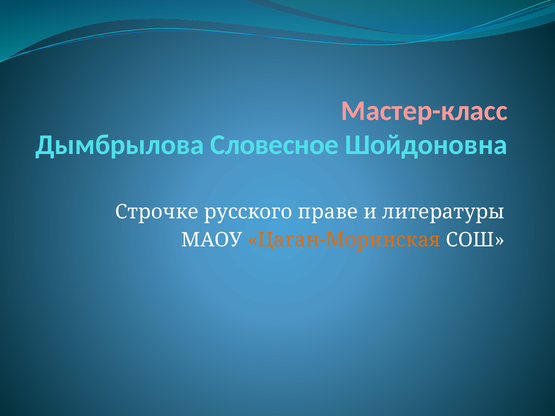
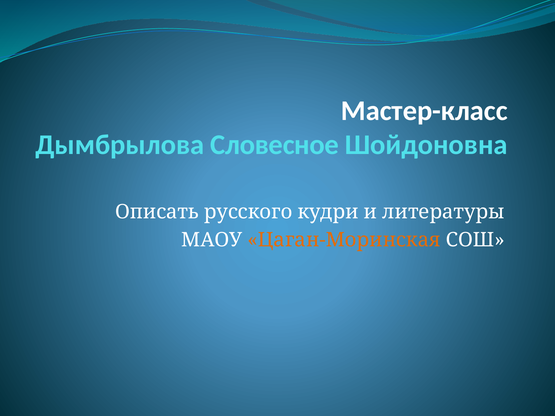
Мастер-класс colour: pink -> white
Строчке: Строчке -> Описать
праве: праве -> кудри
